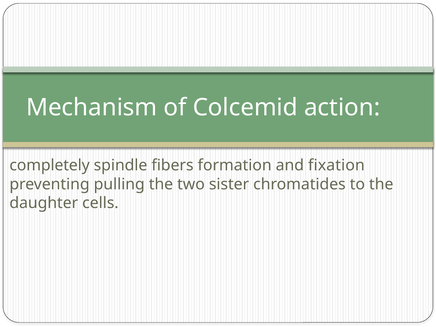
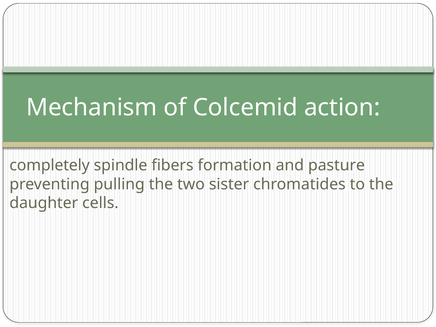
fixation: fixation -> pasture
